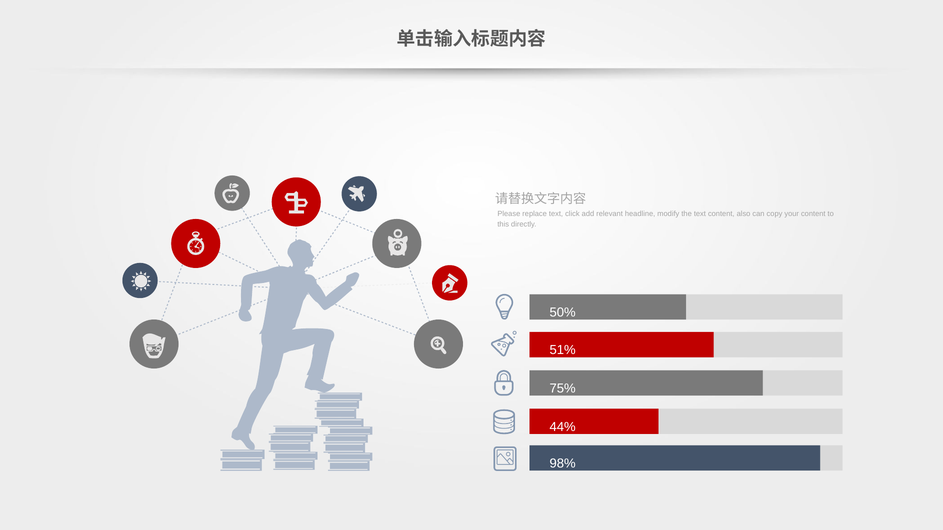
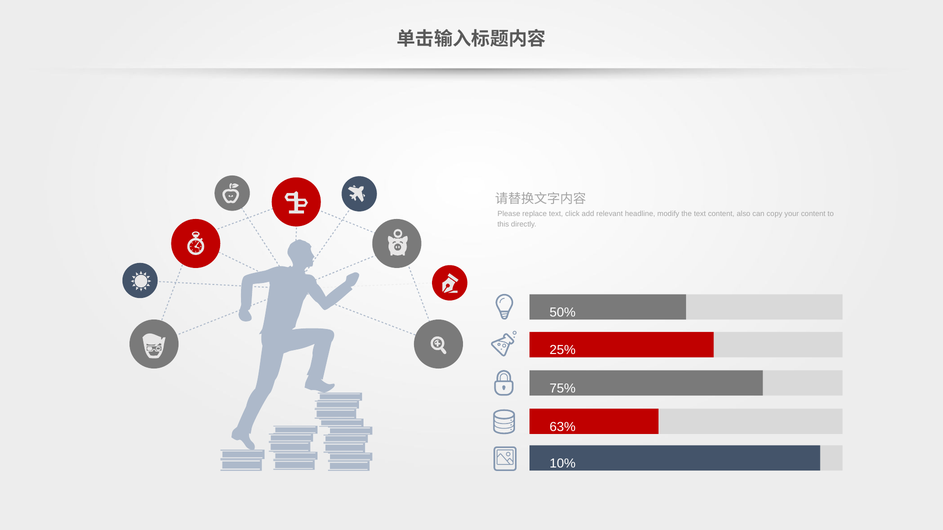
51%: 51% -> 25%
44%: 44% -> 63%
98%: 98% -> 10%
